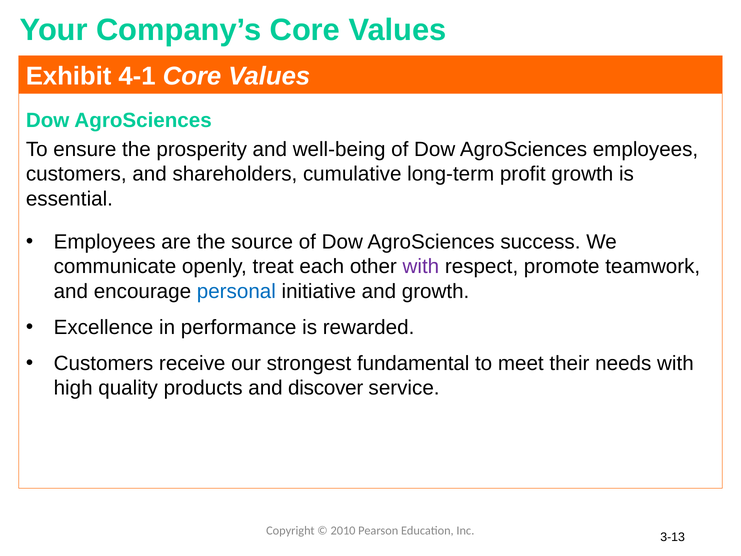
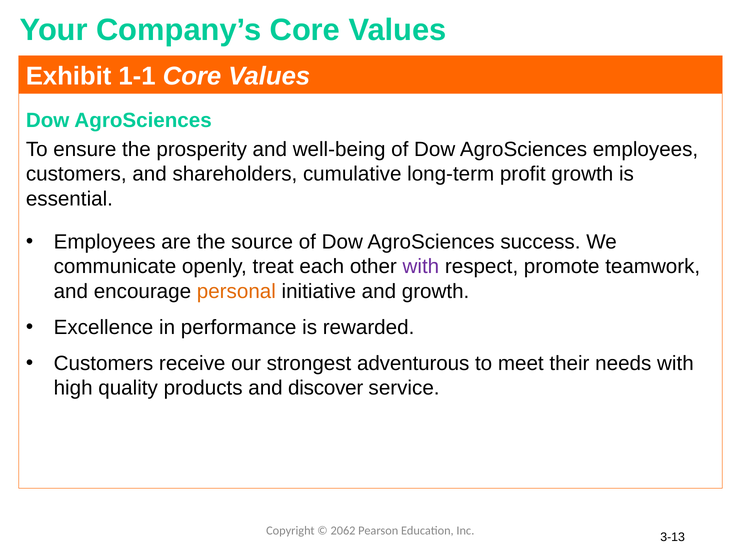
4-1: 4-1 -> 1-1
personal colour: blue -> orange
fundamental: fundamental -> adventurous
2010: 2010 -> 2062
